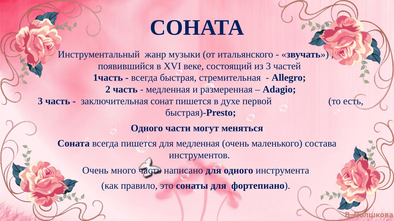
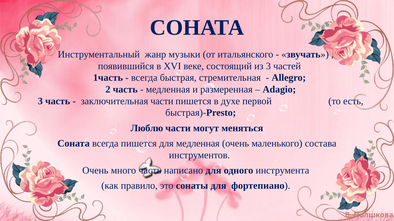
заключительная сонат: сонат -> части
Одного at (147, 128): Одного -> Люблю
